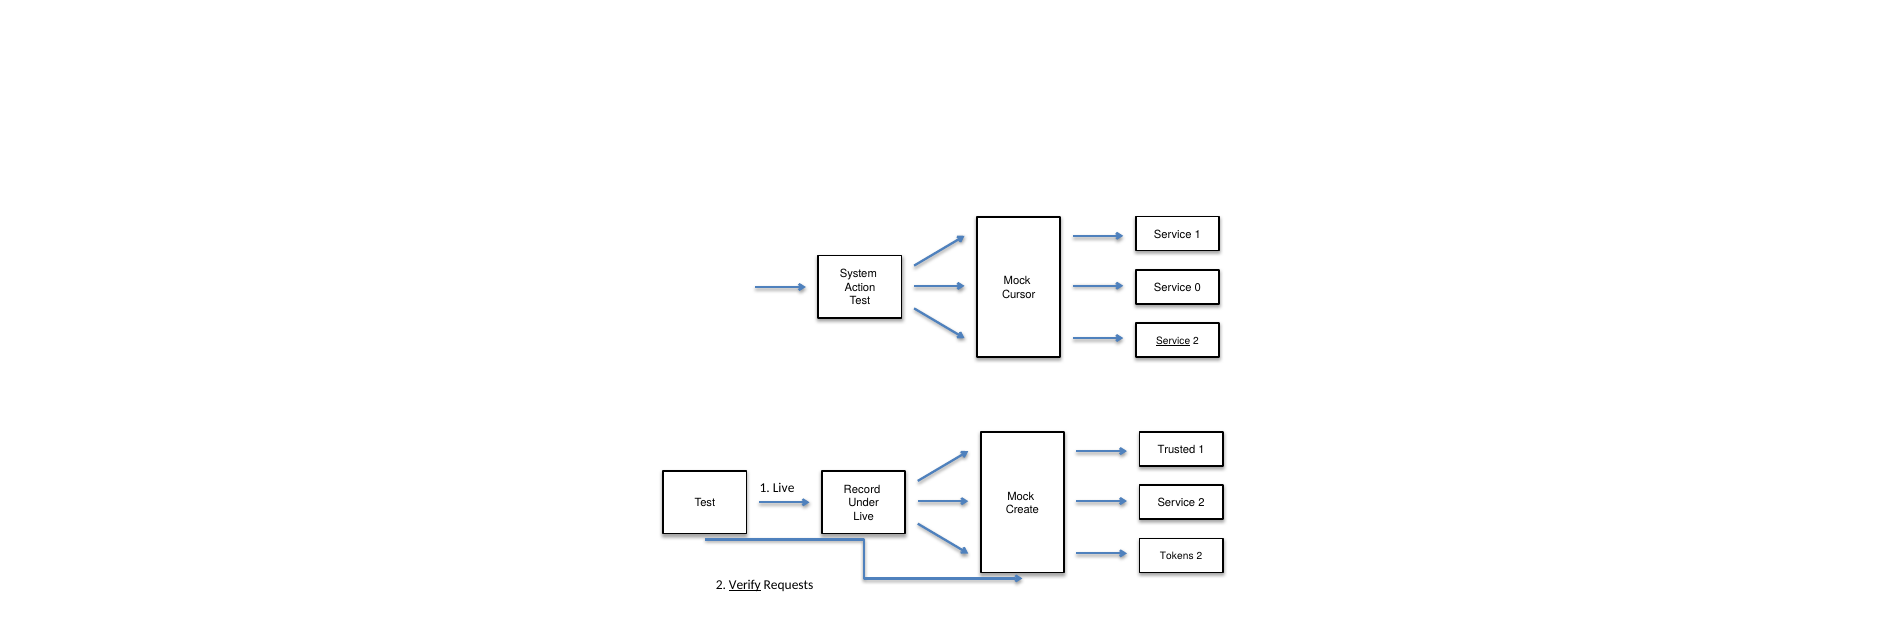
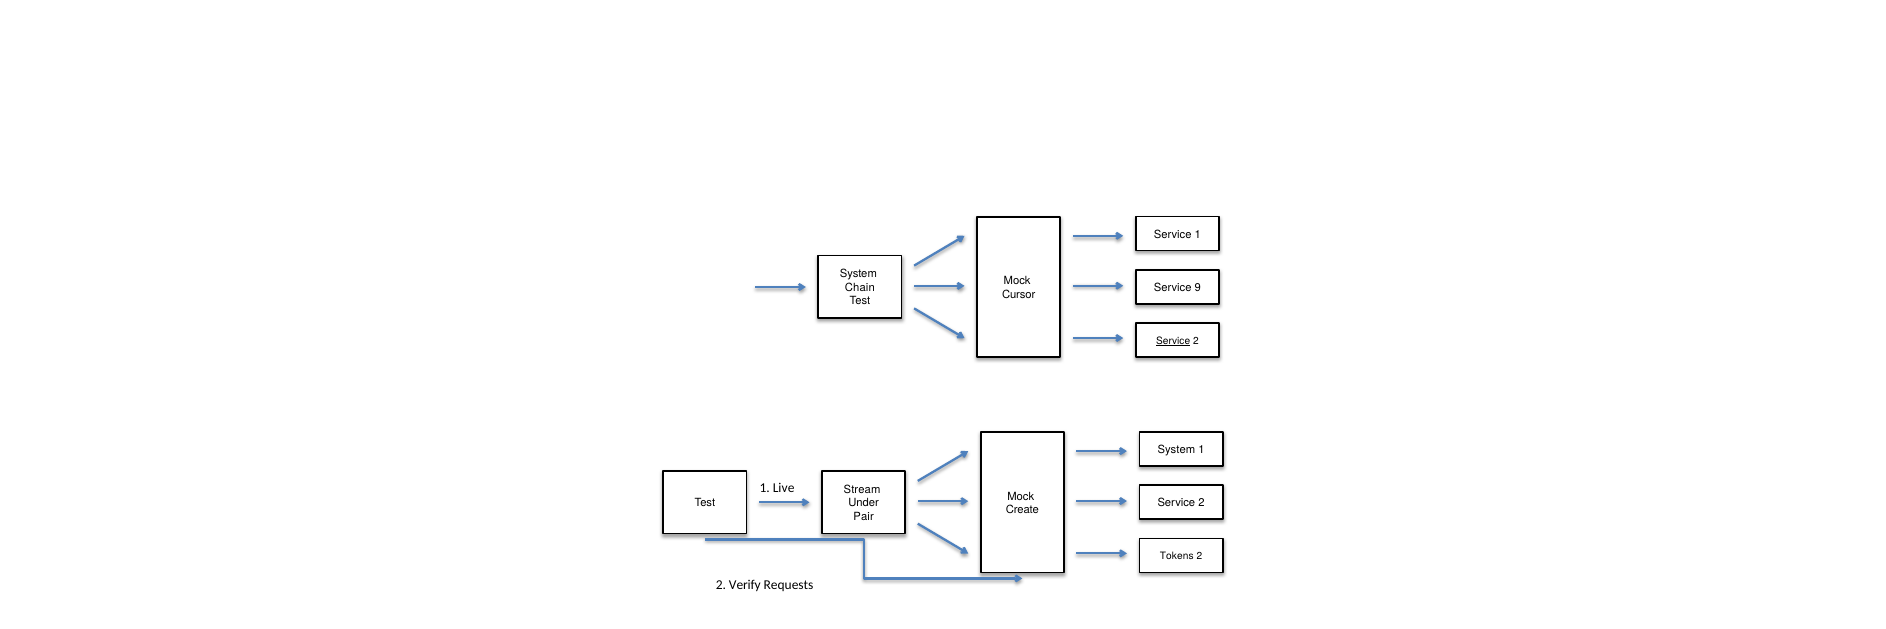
0: 0 -> 9
Action: Action -> Chain
Trusted at (1176, 450): Trusted -> System
Record: Record -> Stream
Live at (864, 517): Live -> Pair
Verify underline: present -> none
